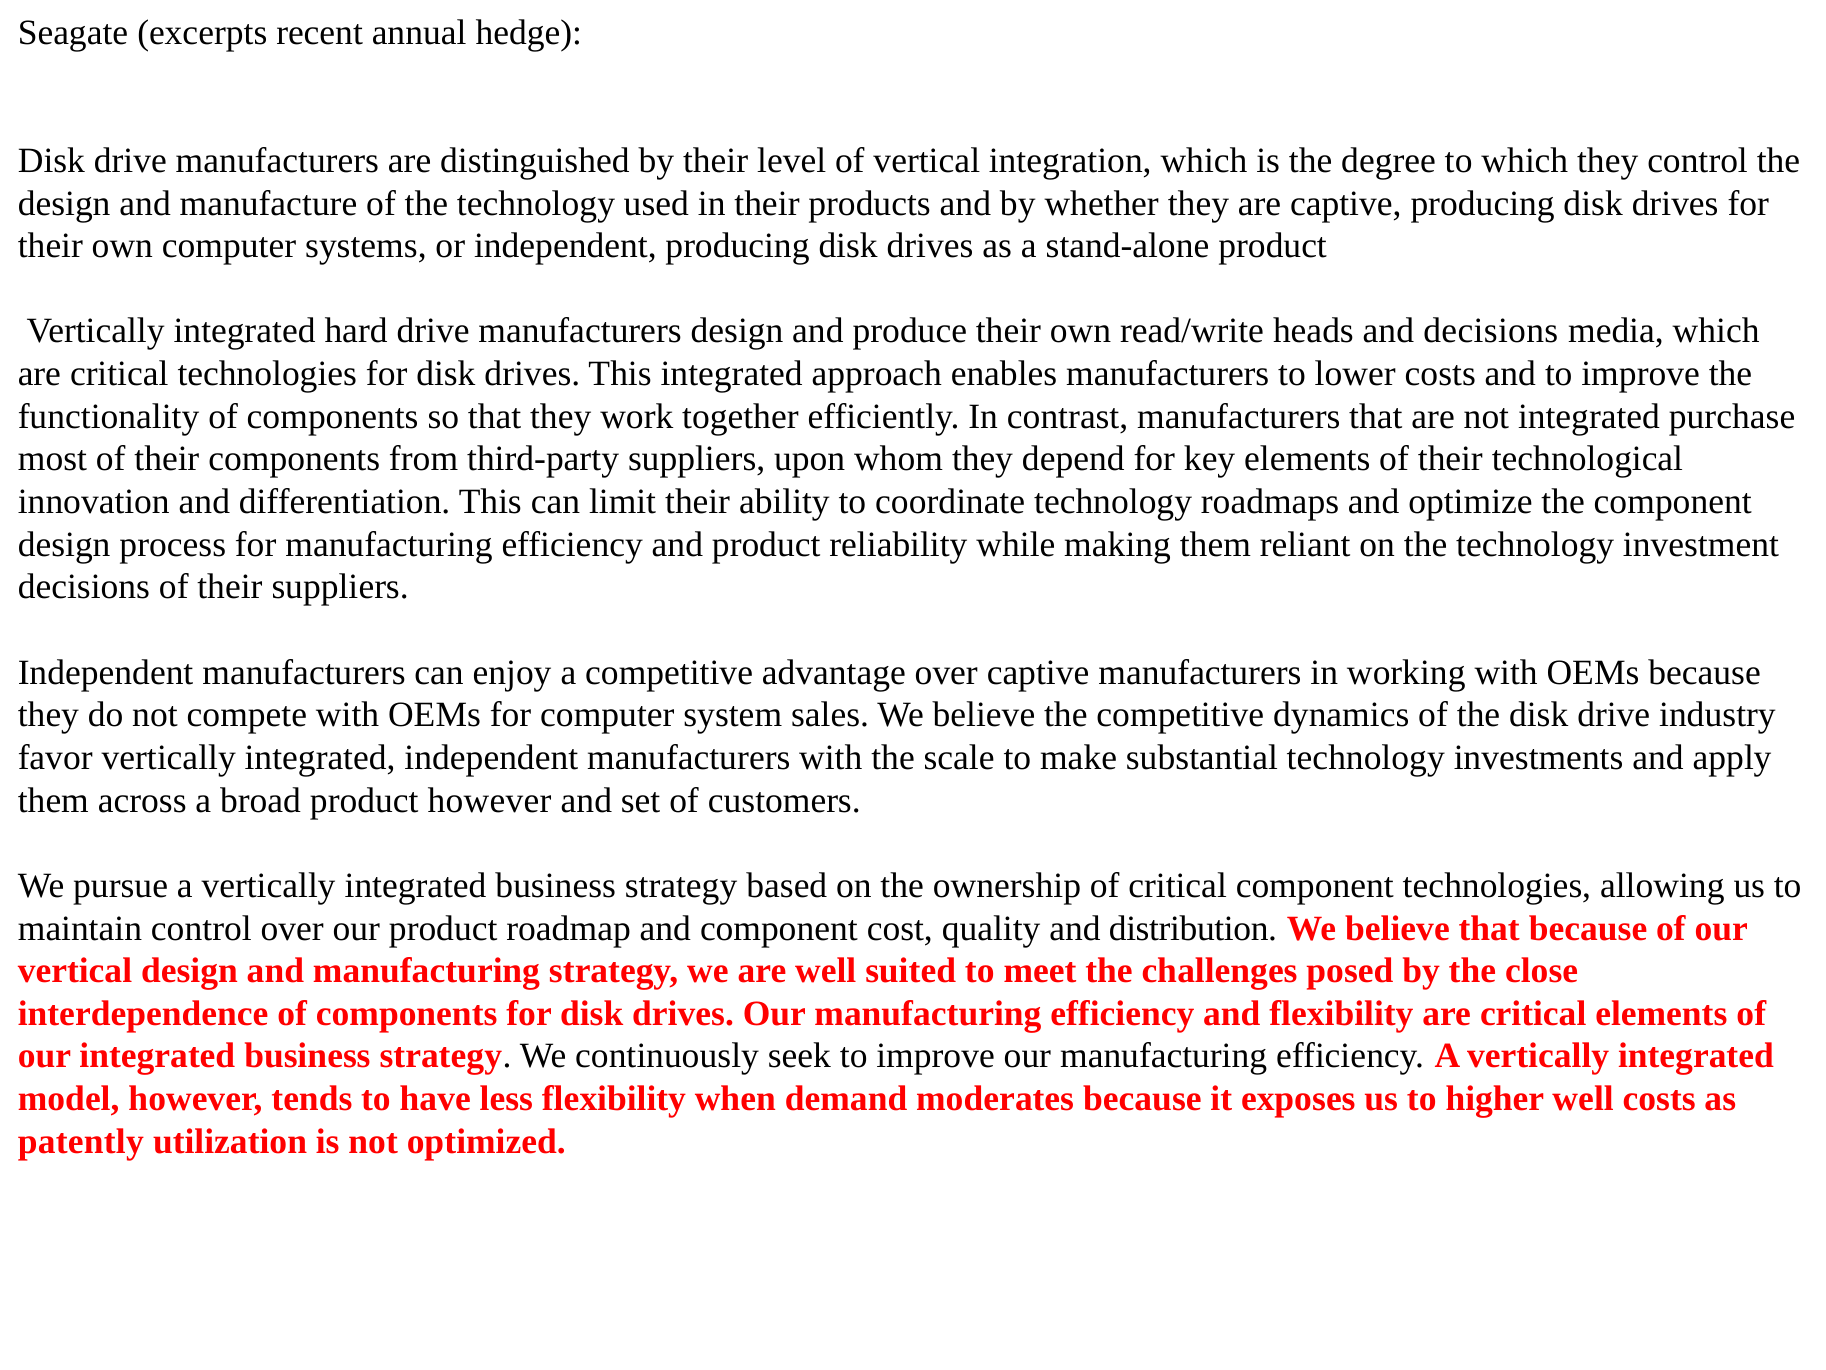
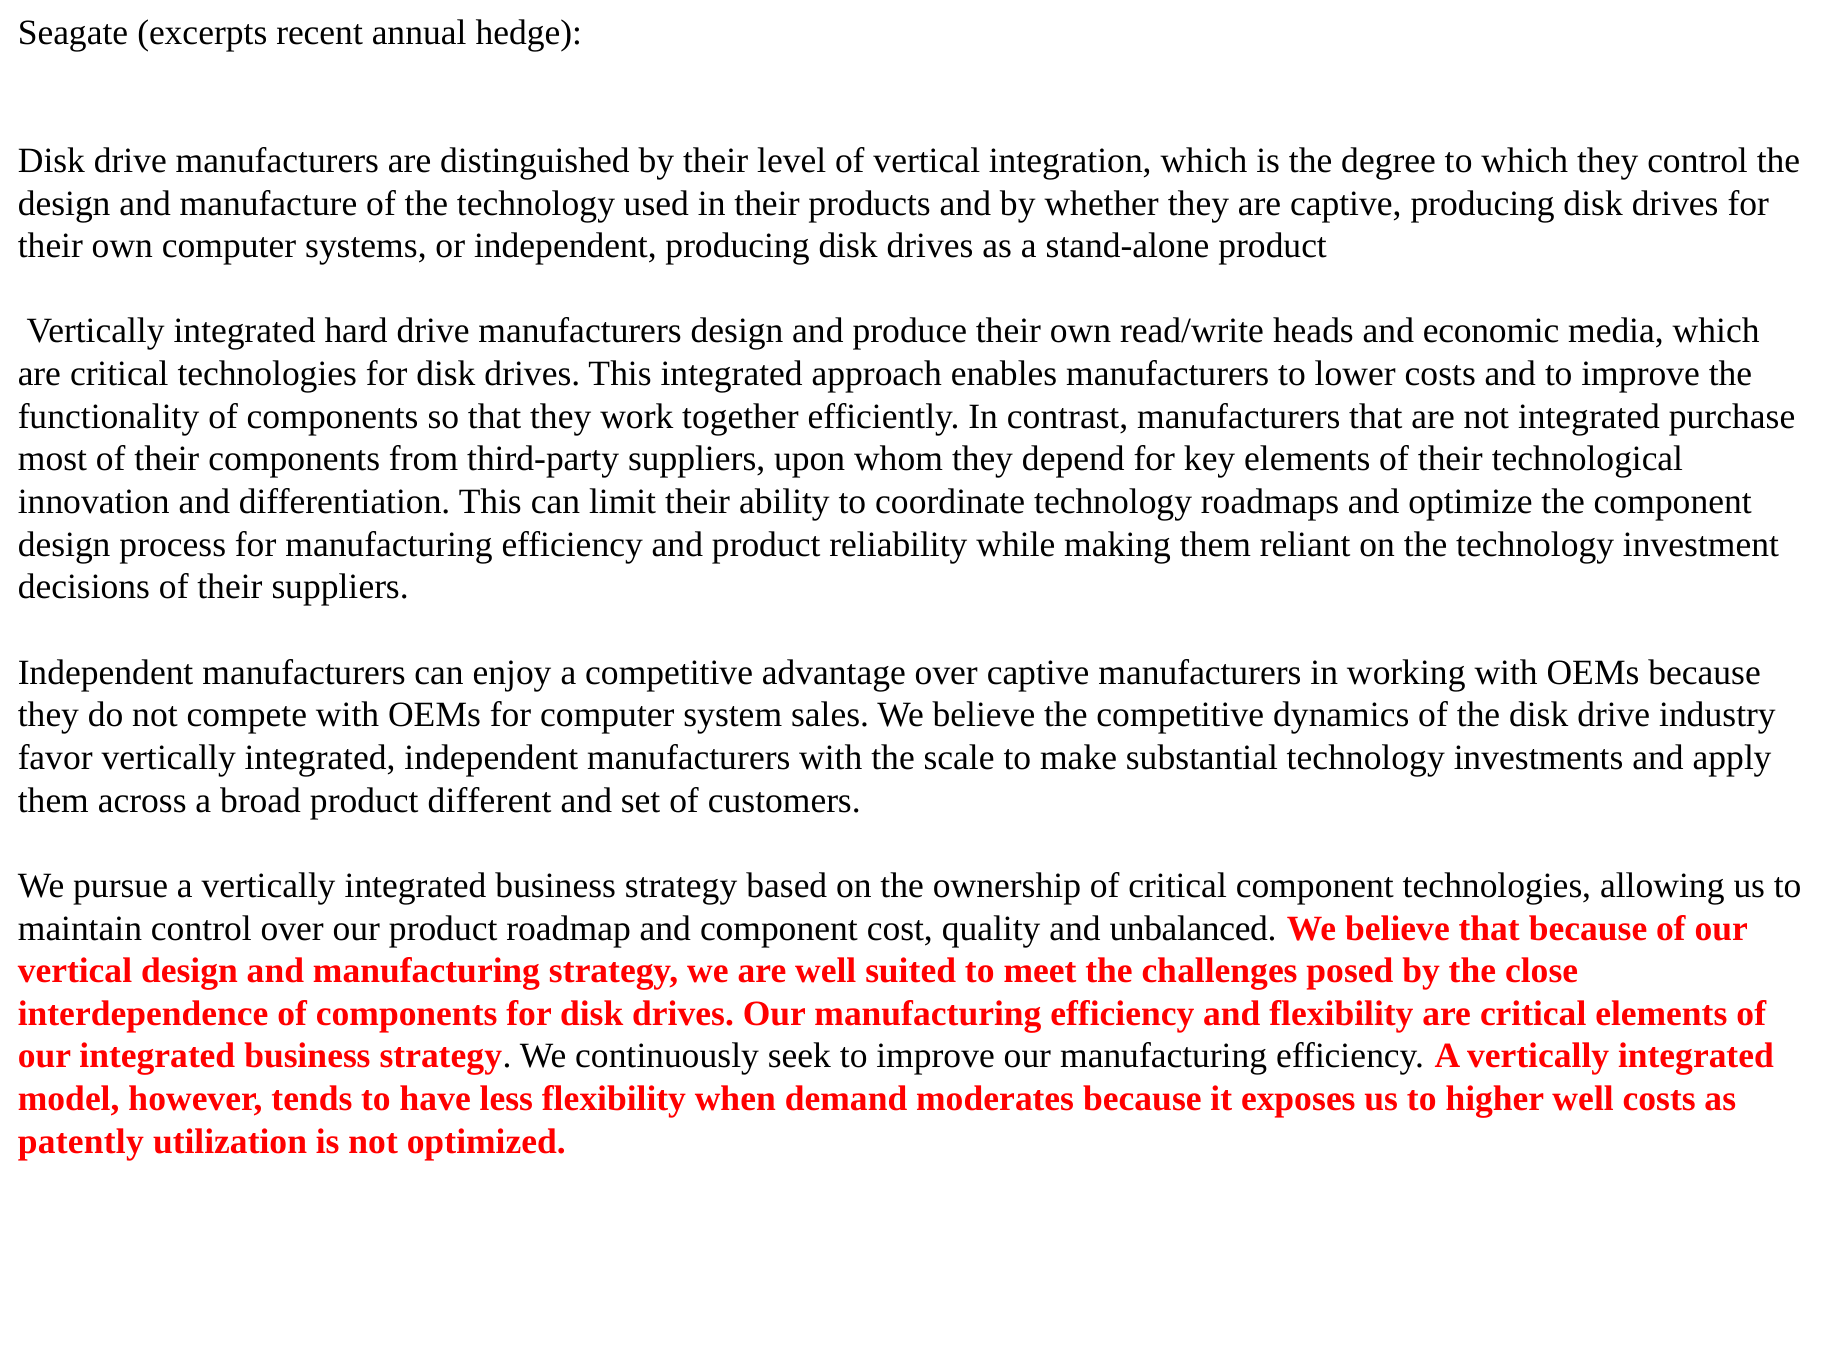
and decisions: decisions -> economic
product however: however -> different
distribution: distribution -> unbalanced
